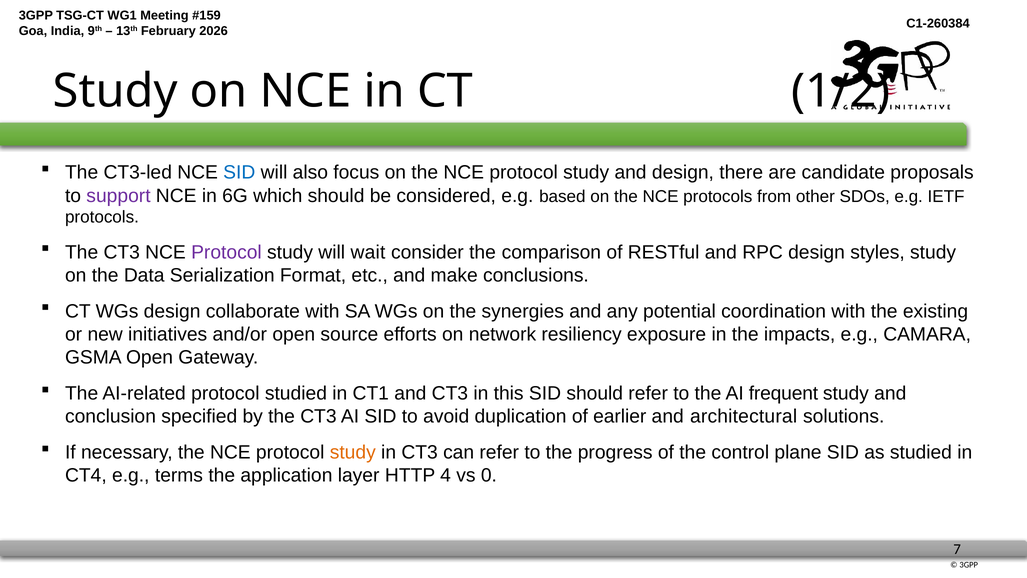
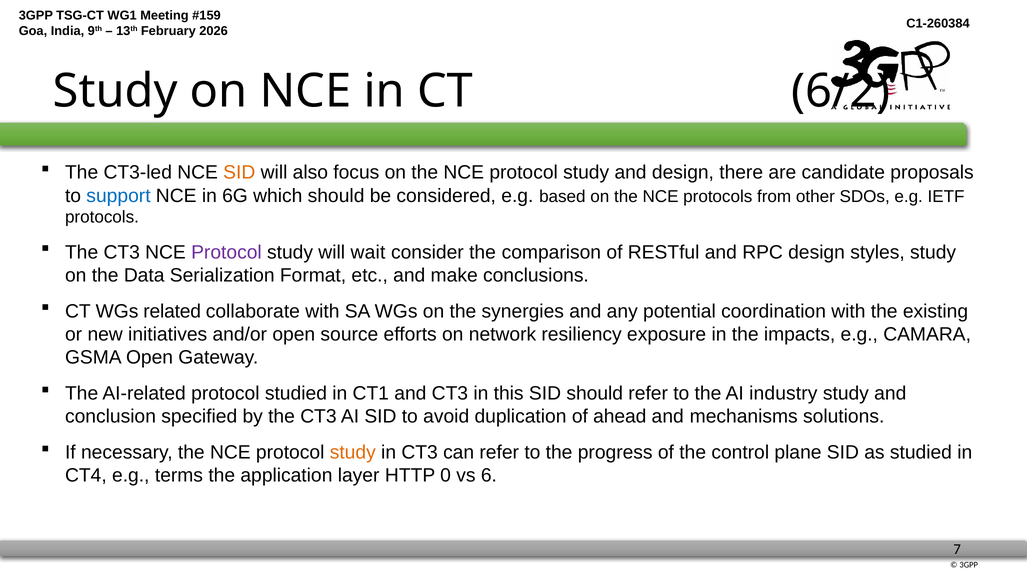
1/2: 1/2 -> 6/2
SID at (239, 172) colour: blue -> orange
support colour: purple -> blue
WGs design: design -> related
frequent: frequent -> industry
earlier: earlier -> ahead
architectural: architectural -> mechanisms
4: 4 -> 0
0: 0 -> 6
